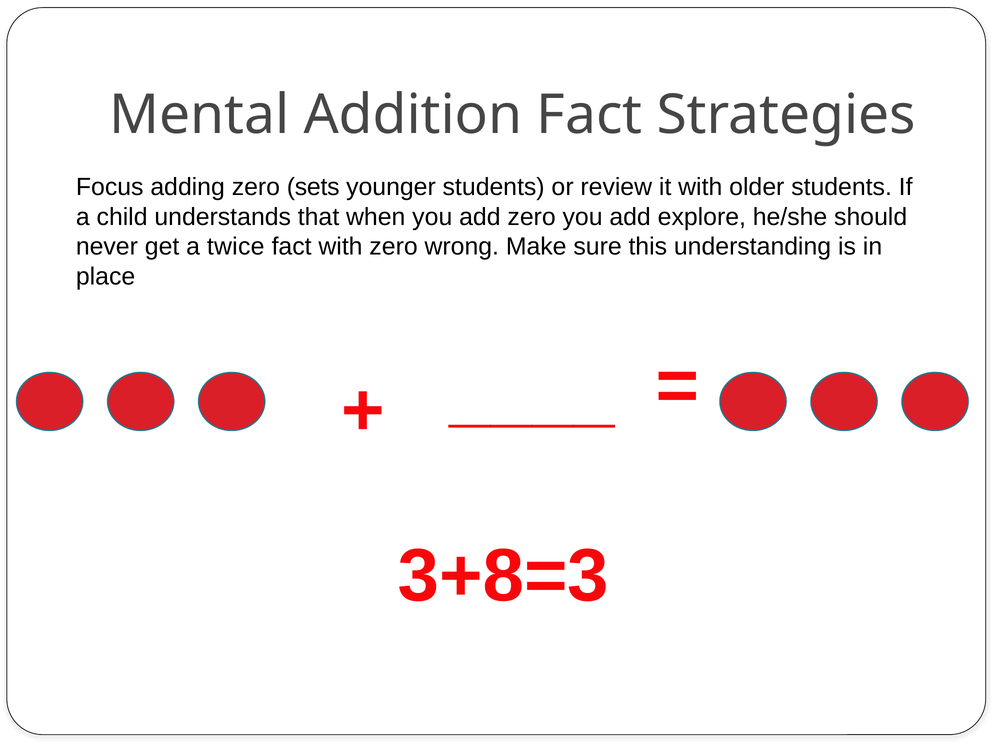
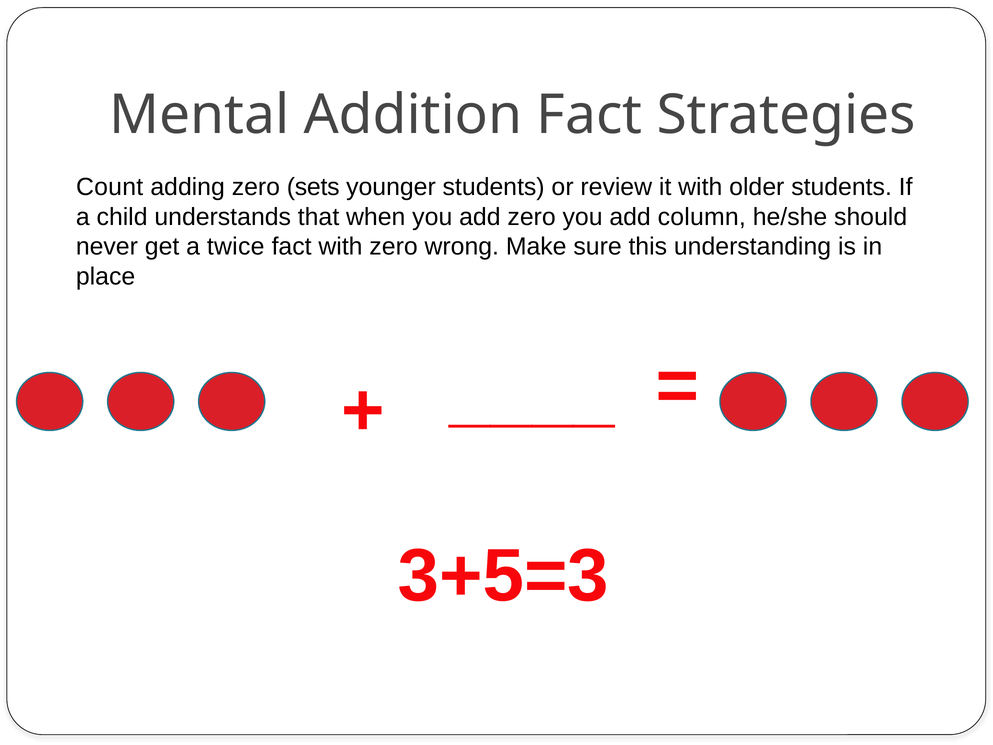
Focus: Focus -> Count
explore: explore -> column
3+8=3: 3+8=3 -> 3+5=3
